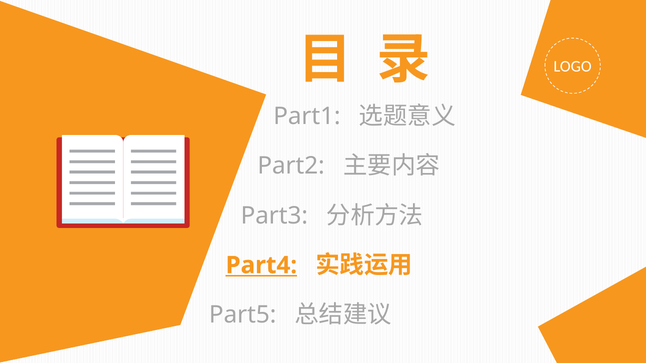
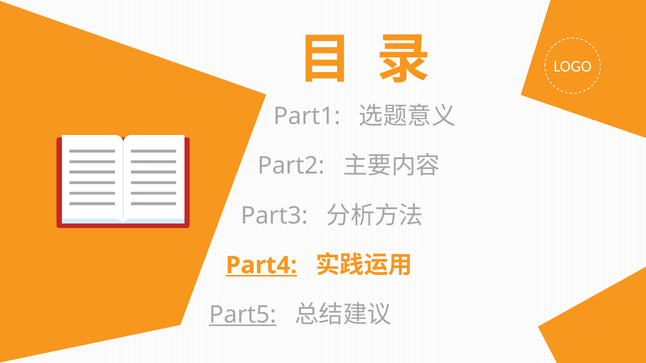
Part5 underline: none -> present
